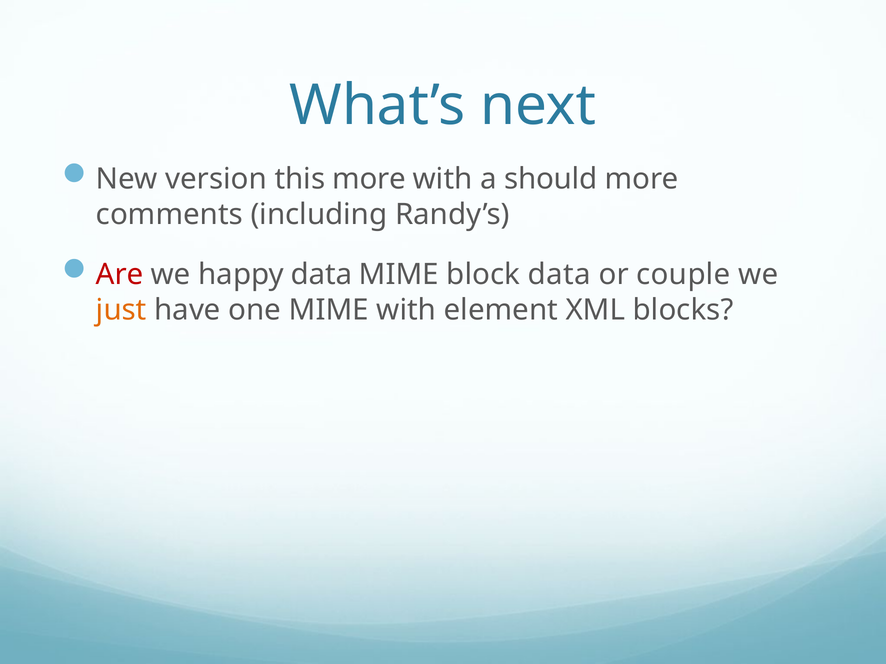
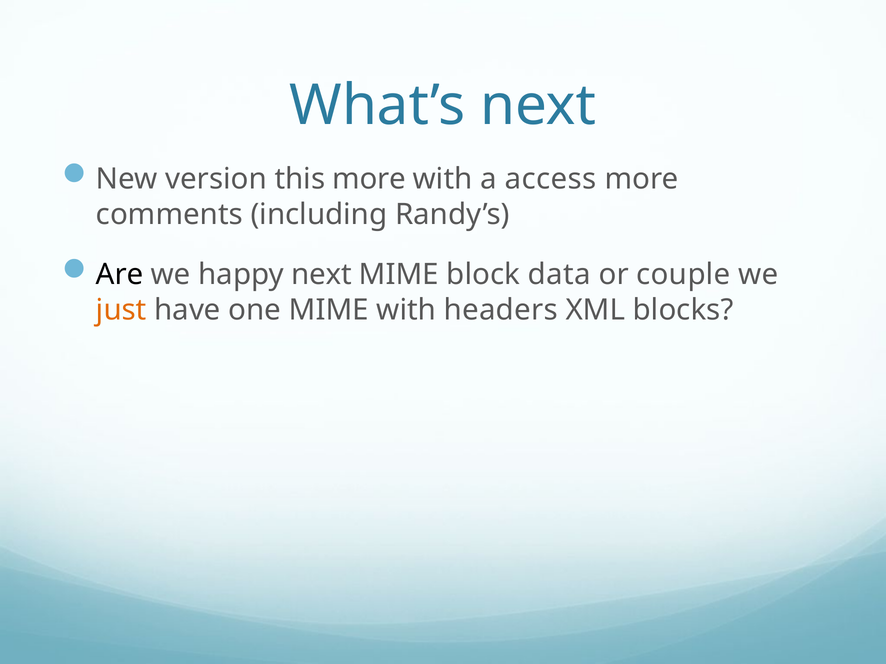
should: should -> access
Are colour: red -> black
happy data: data -> next
element: element -> headers
